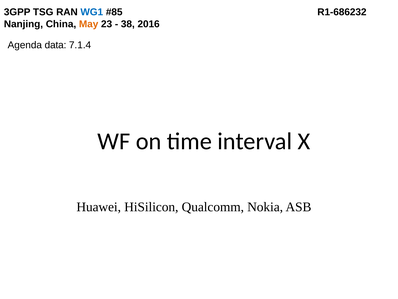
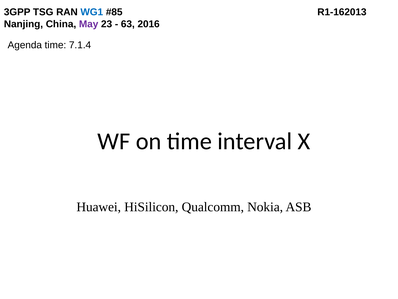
R1-686232: R1-686232 -> R1-162013
May colour: orange -> purple
38: 38 -> 63
Agenda data: data -> time
